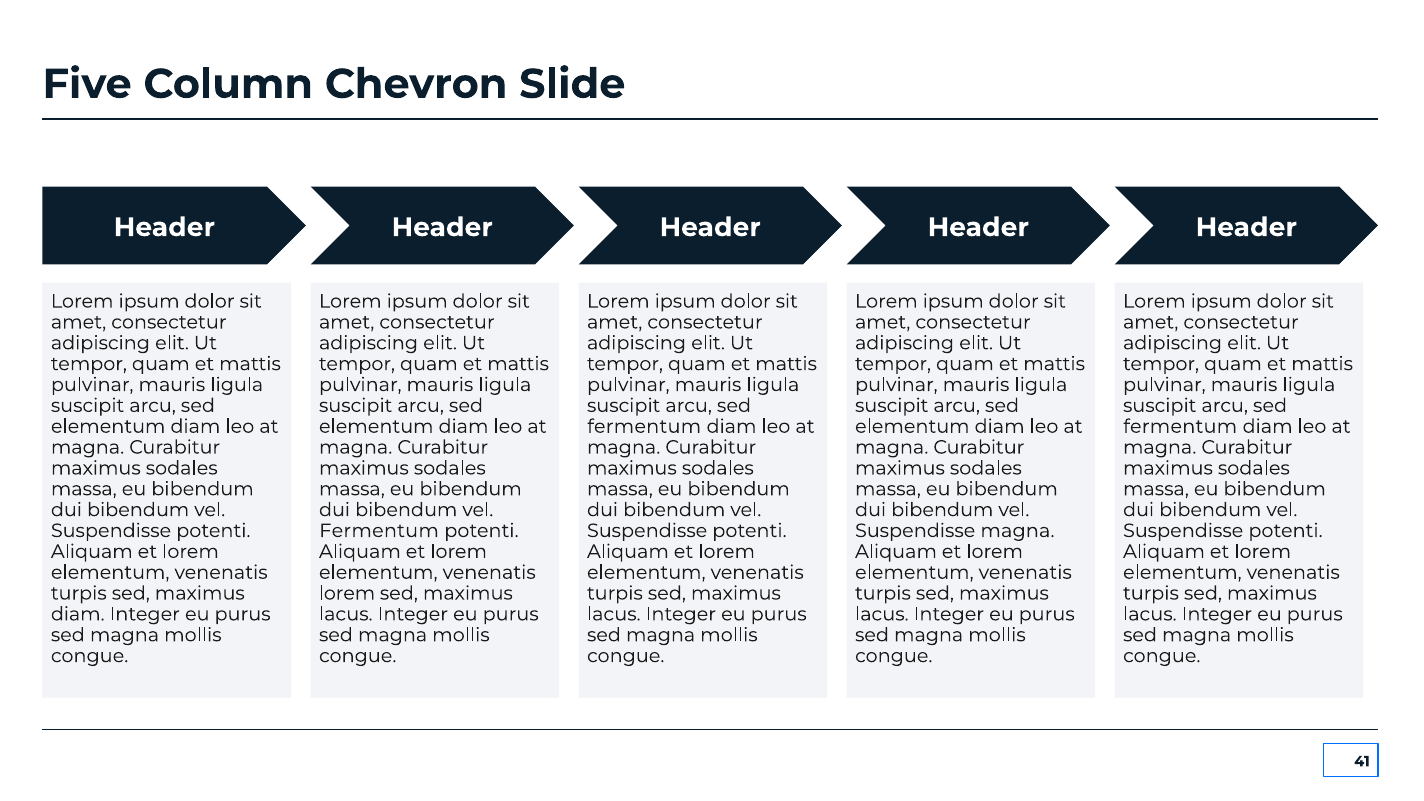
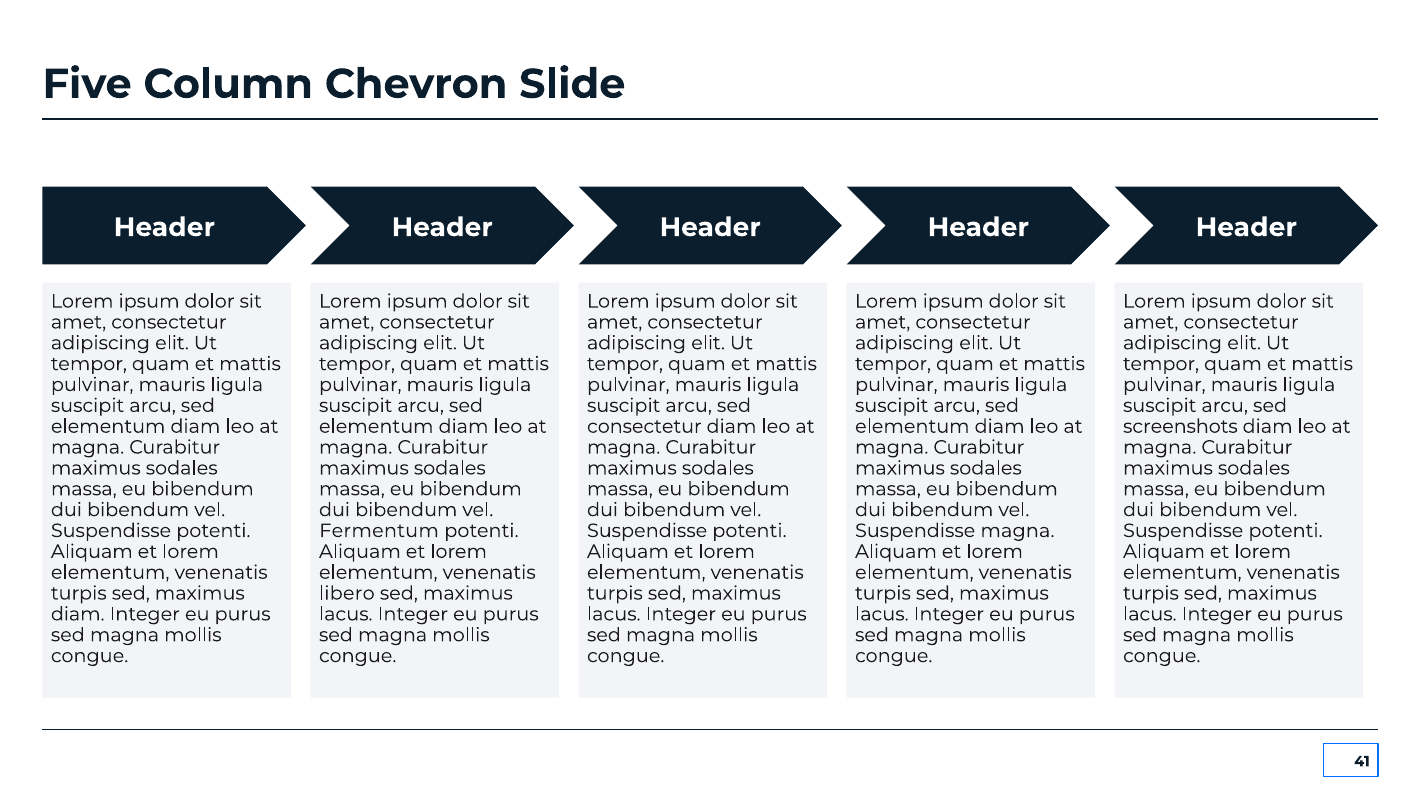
fermentum at (644, 426): fermentum -> consectetur
fermentum at (1180, 426): fermentum -> screenshots
lorem at (347, 593): lorem -> libero
